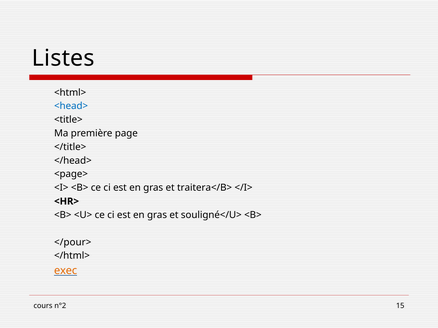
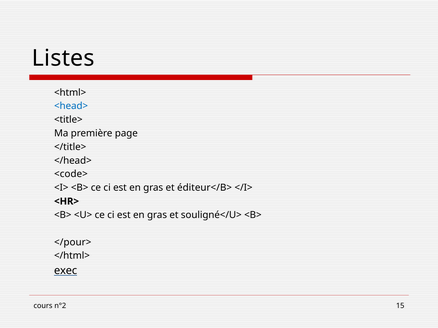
<page>: <page> -> <code>
traitera</B>: traitera</B> -> éditeur</B>
exec colour: orange -> black
